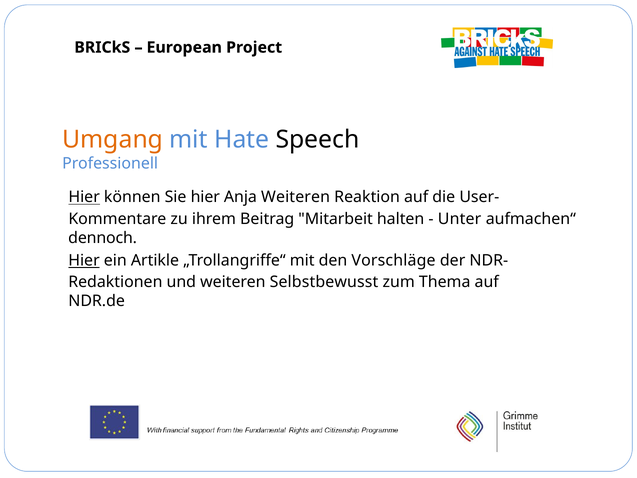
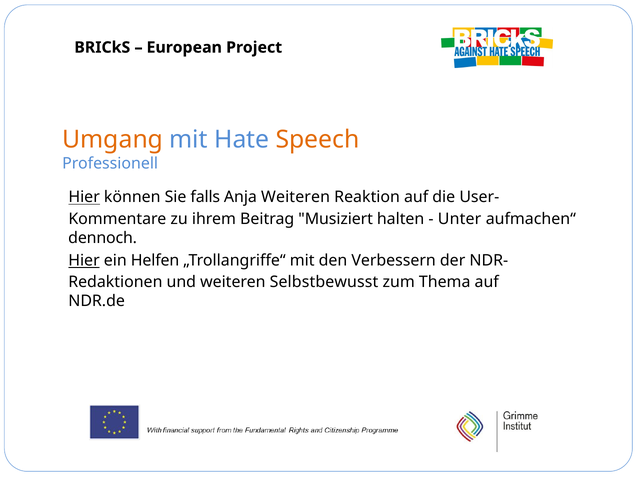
Speech colour: black -> orange
Sie hier: hier -> falls
Mitarbeit: Mitarbeit -> Musiziert
Artikle: Artikle -> Helfen
Vorschläge: Vorschläge -> Verbessern
